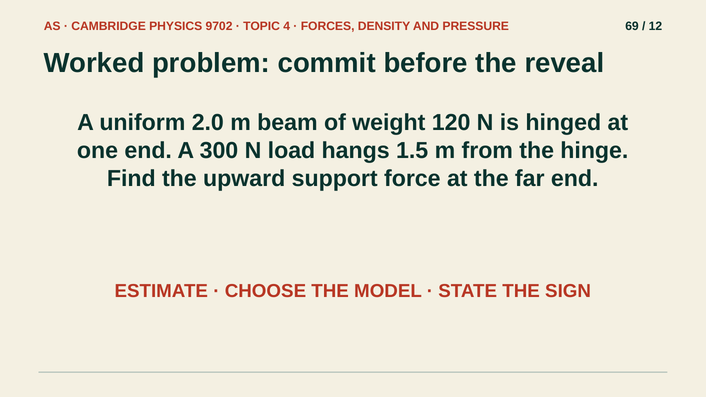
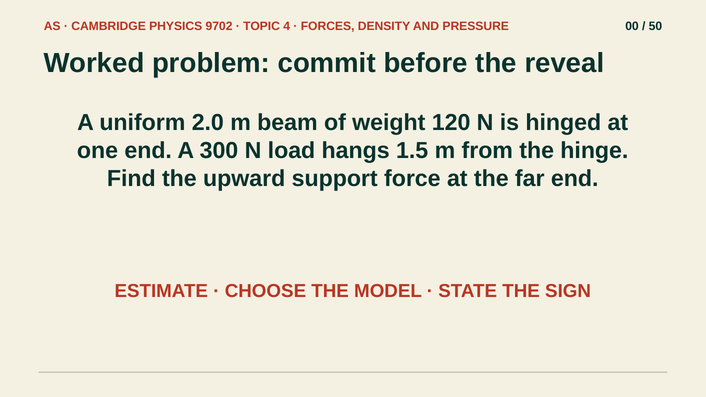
69: 69 -> 00
12: 12 -> 50
